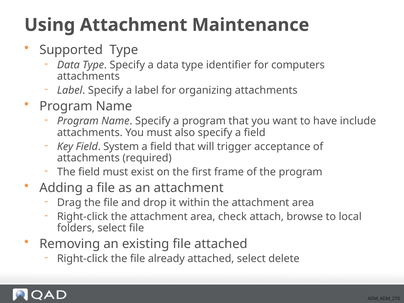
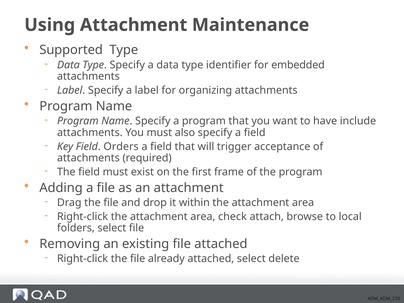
computers: computers -> embedded
System: System -> Orders
